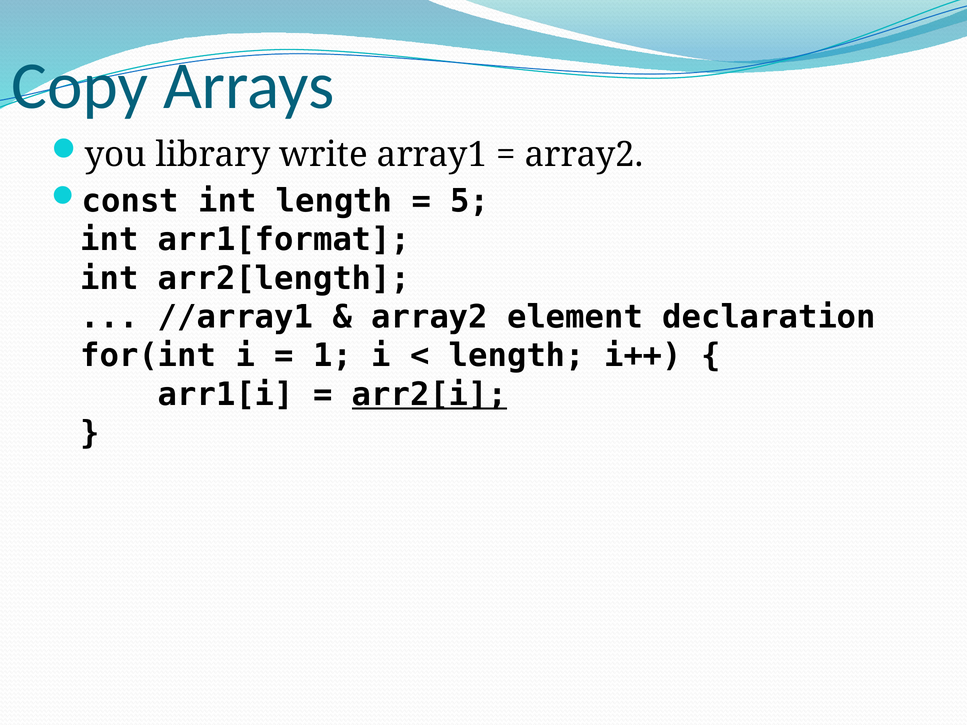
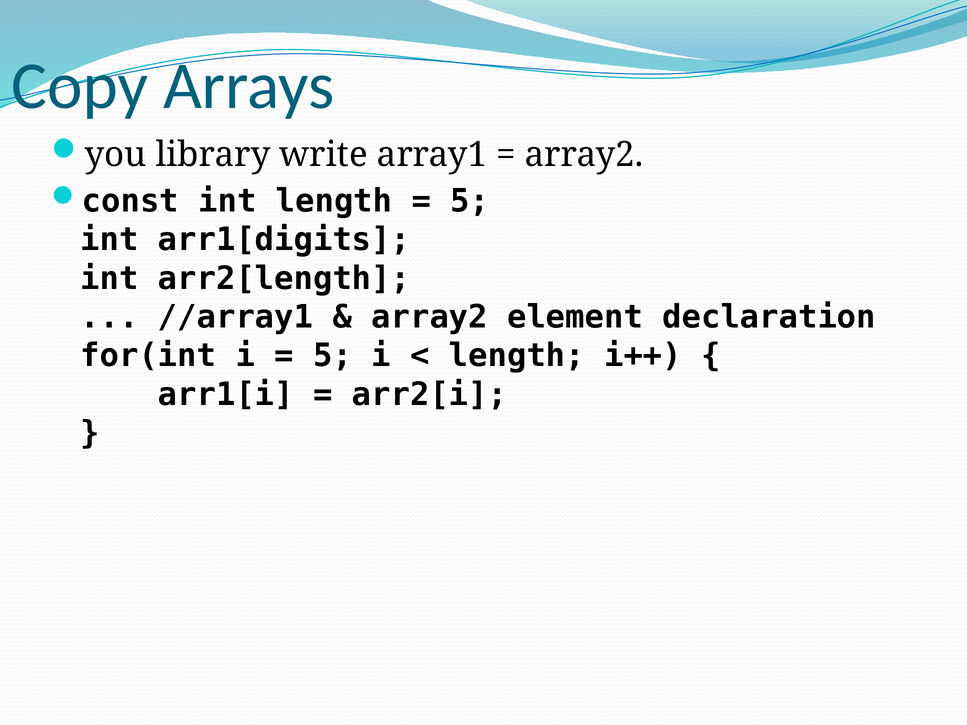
arr1[format: arr1[format -> arr1[digits
1 at (333, 356): 1 -> 5
arr2[i underline: present -> none
